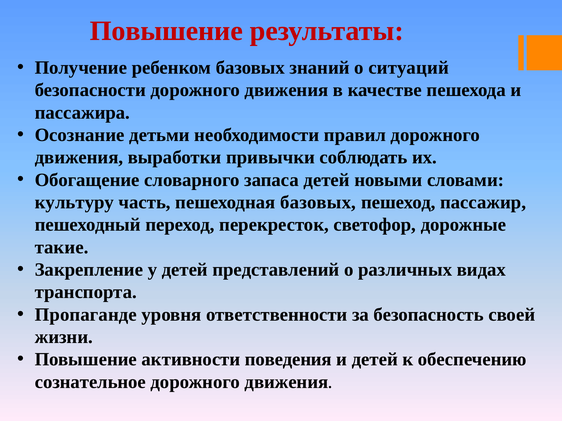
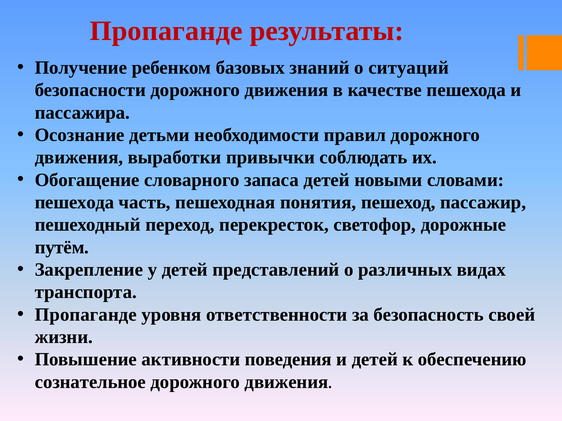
Повышение at (166, 31): Повышение -> Пропаганде
культуру at (74, 203): культуру -> пешехода
пешеходная базовых: базовых -> понятия
такие: такие -> путём
